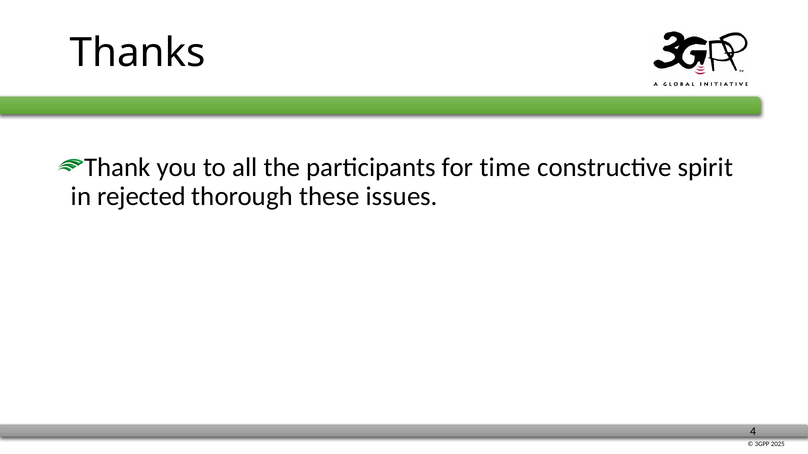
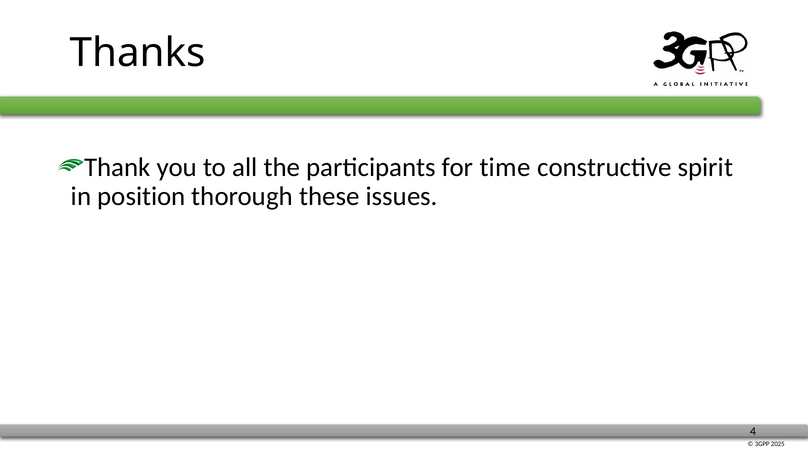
rejected: rejected -> position
